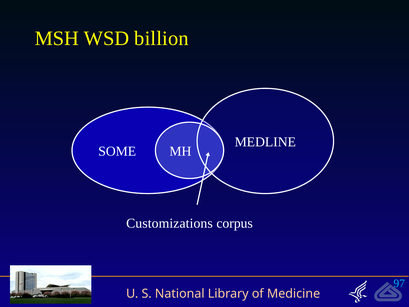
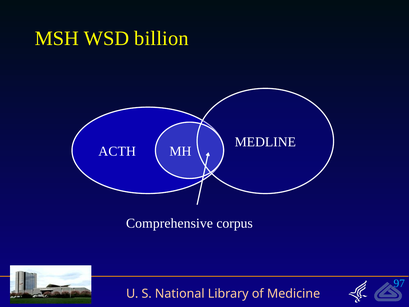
SOME: SOME -> ACTH
Customizations: Customizations -> Comprehensive
